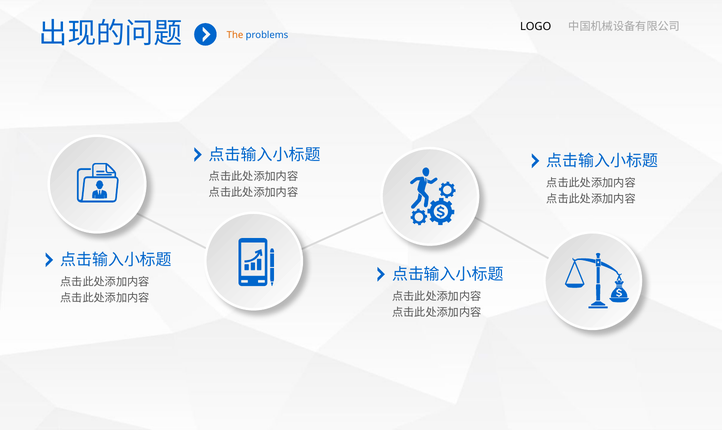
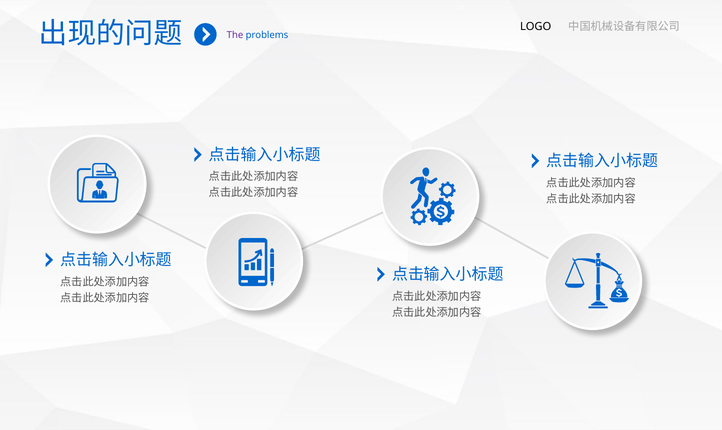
The colour: orange -> purple
